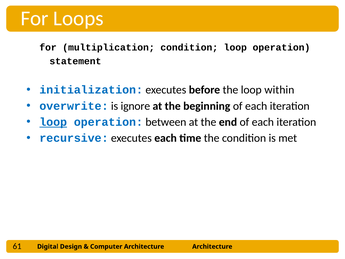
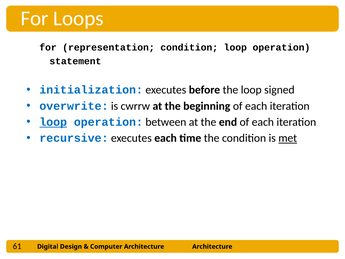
multiplication: multiplication -> representation
within: within -> signed
ignore: ignore -> cwrrw
met underline: none -> present
